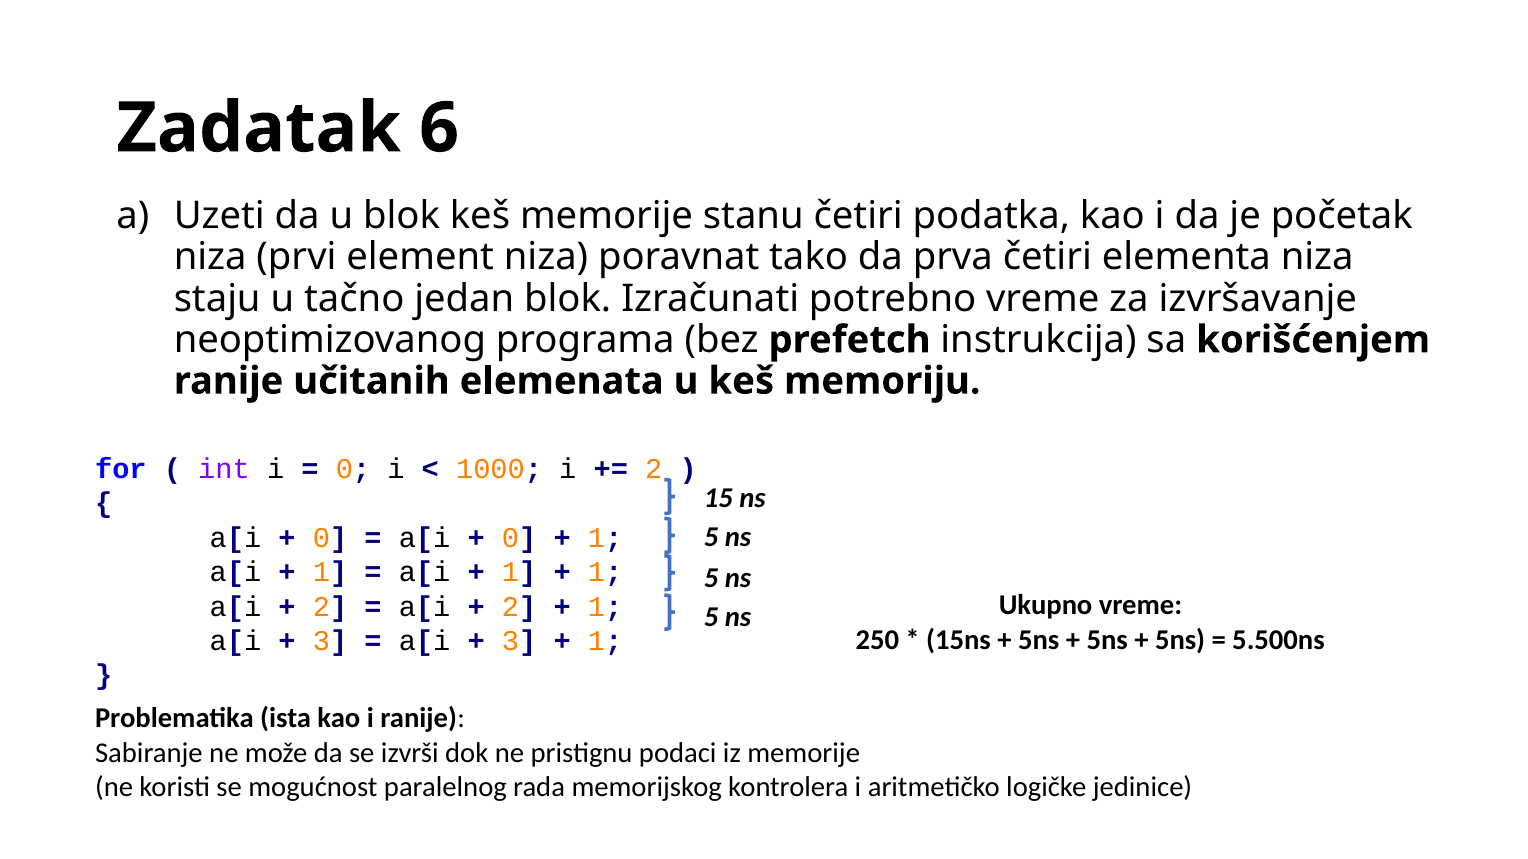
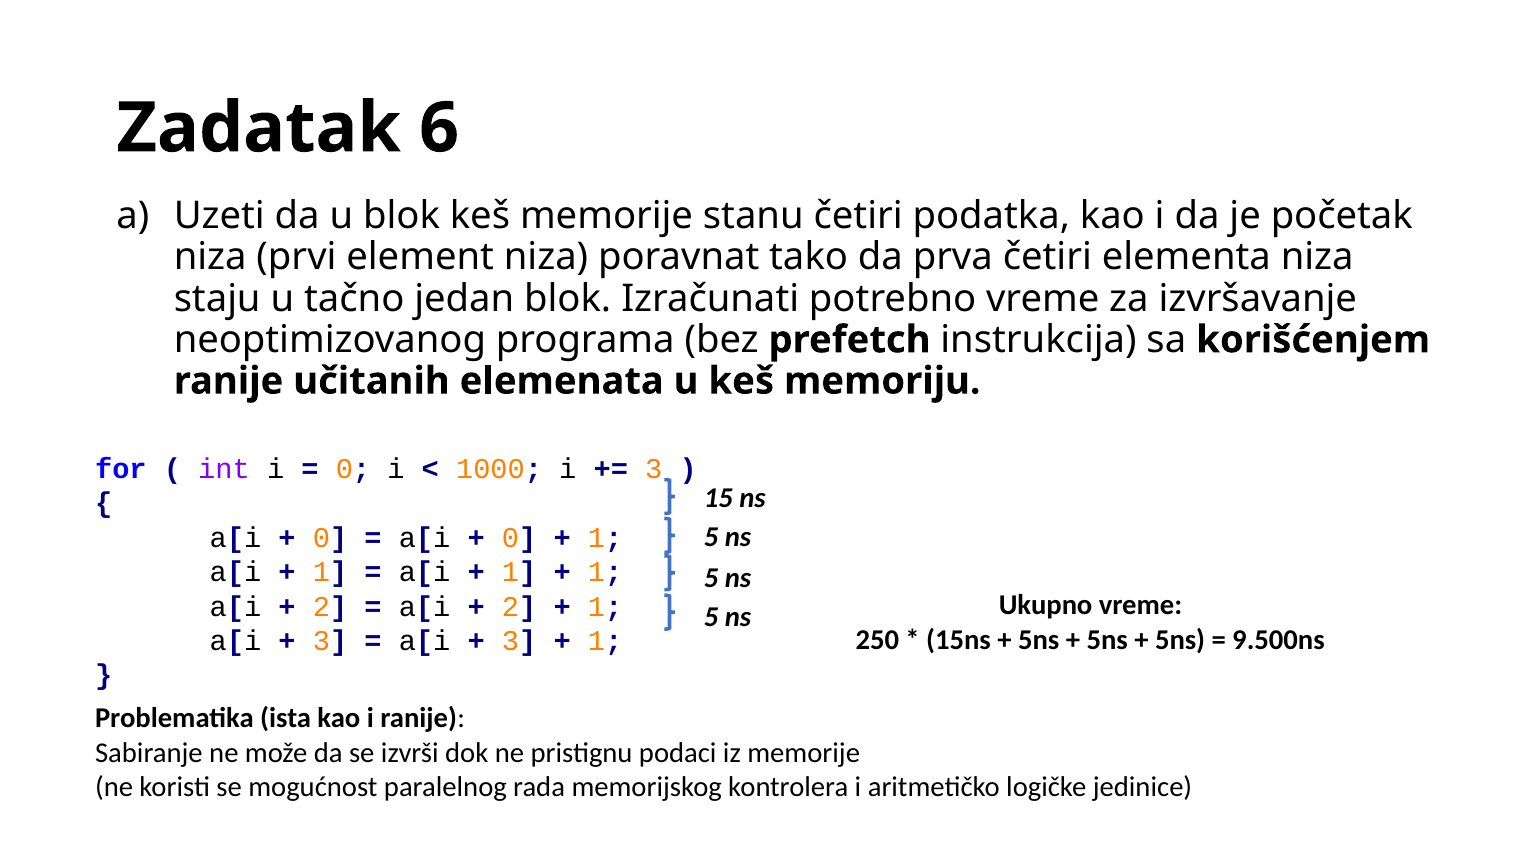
2 at (654, 469): 2 -> 3
5.500ns: 5.500ns -> 9.500ns
